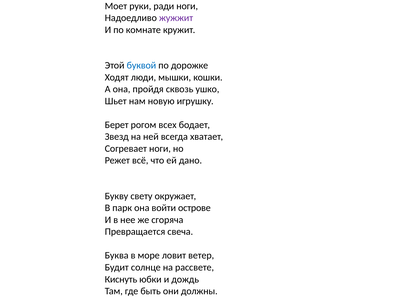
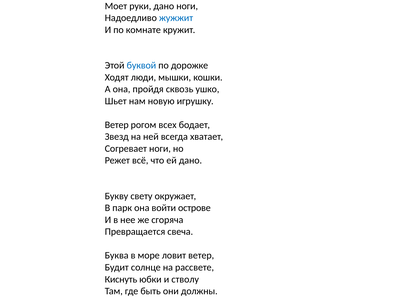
руки ради: ради -> дано
жужжит colour: purple -> blue
Берет at (117, 124): Берет -> Ветер
и дождь: дождь -> стволу
